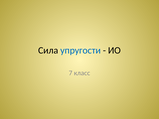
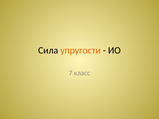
упругости colour: blue -> orange
